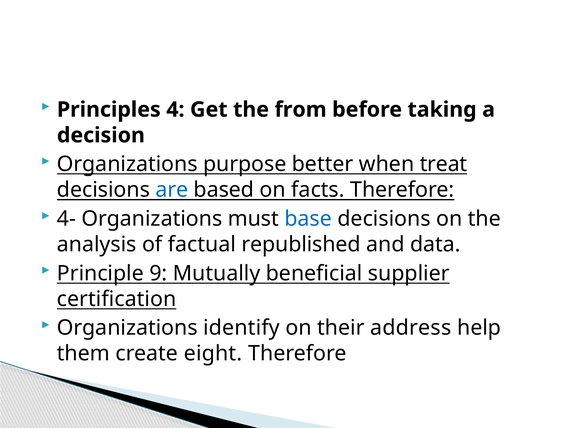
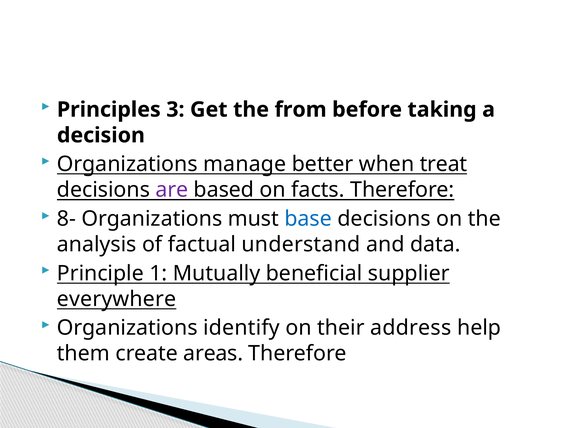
4: 4 -> 3
purpose: purpose -> manage
are colour: blue -> purple
4-: 4- -> 8-
republished: republished -> understand
9: 9 -> 1
certification: certification -> everywhere
eight: eight -> areas
